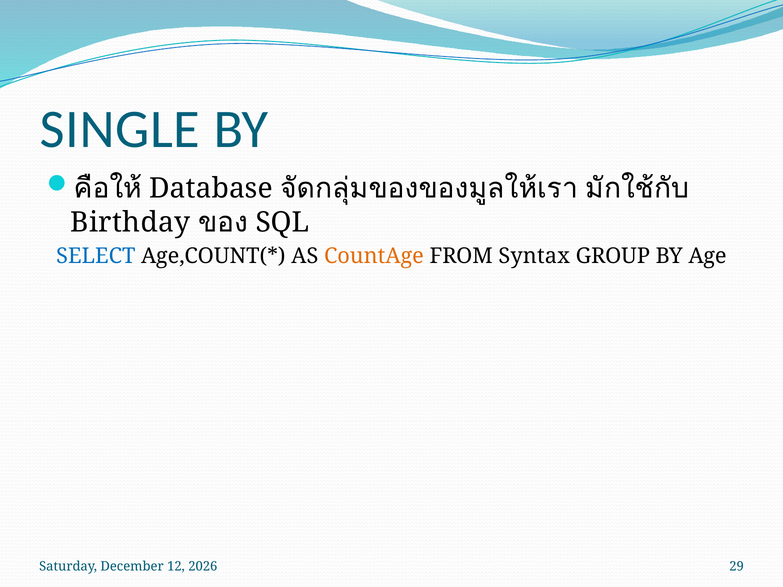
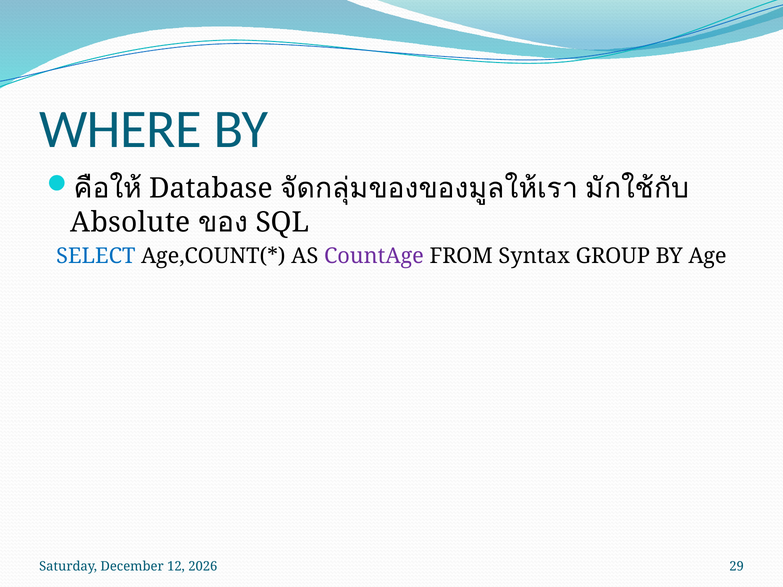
SINGLE: SINGLE -> WHERE
Birthday: Birthday -> Absolute
CountAge colour: orange -> purple
